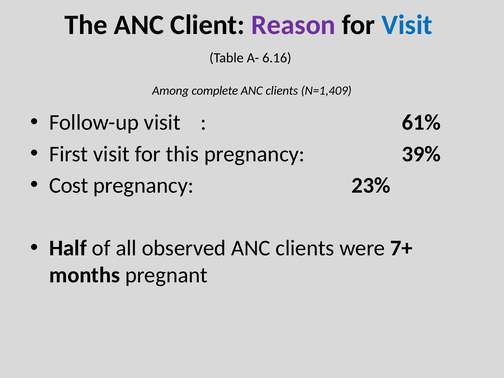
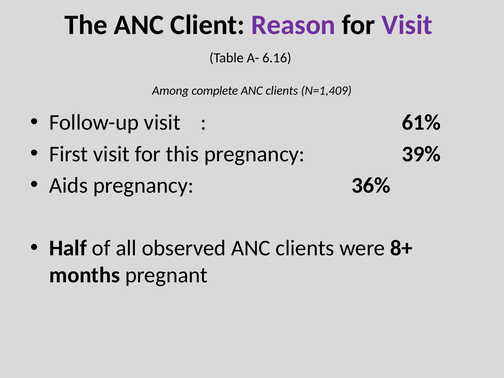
Visit at (407, 25) colour: blue -> purple
Cost: Cost -> Aids
23%: 23% -> 36%
7+: 7+ -> 8+
